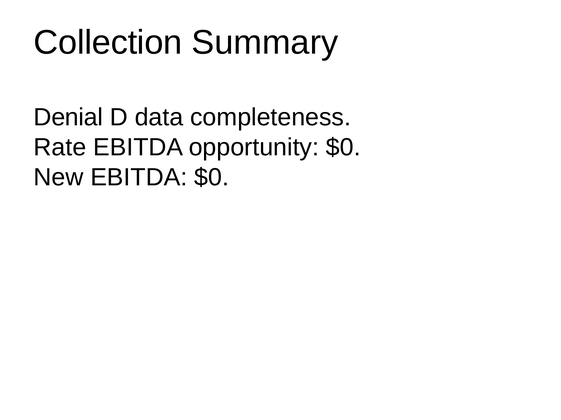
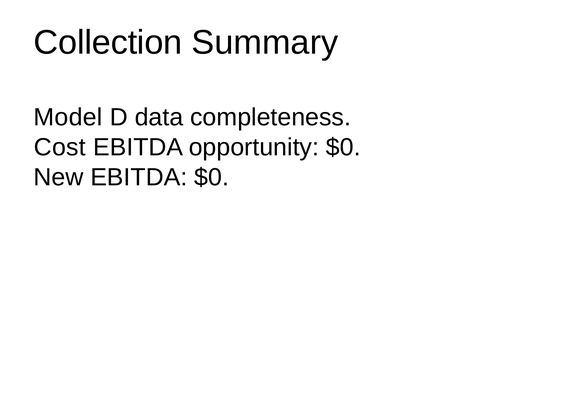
Denial: Denial -> Model
Rate: Rate -> Cost
